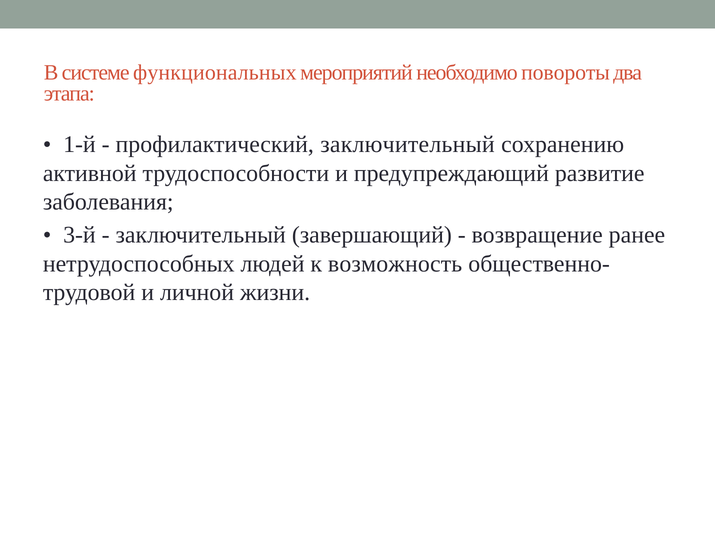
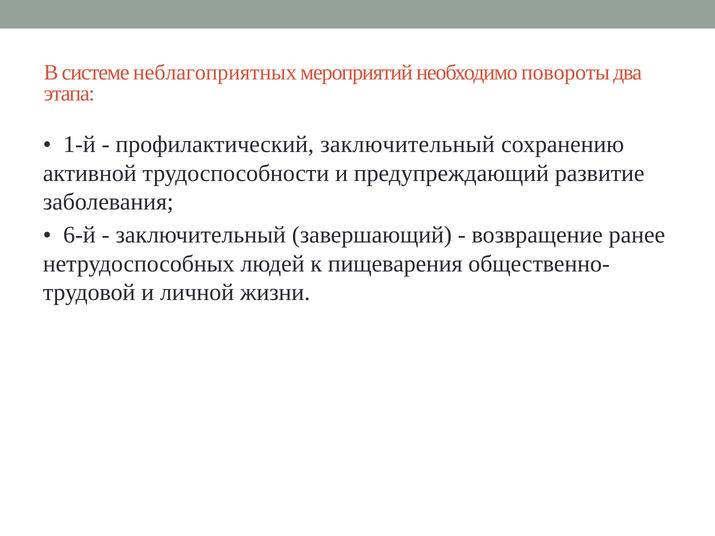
функциональных: функциональных -> неблагоприятных
3-й: 3-й -> 6-й
возможность: возможность -> пищеварения
